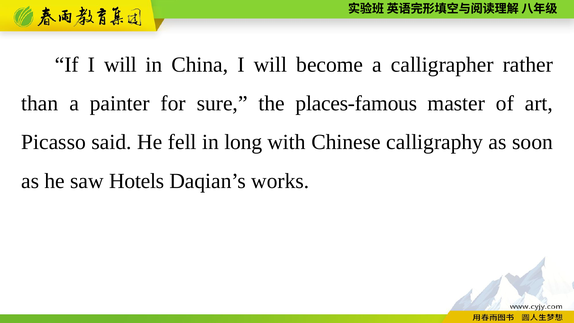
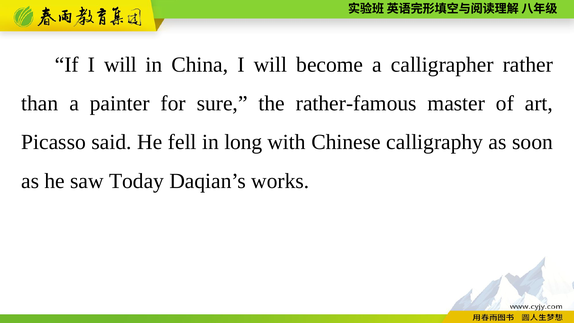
places-famous: places-famous -> rather-famous
Hotels: Hotels -> Today
